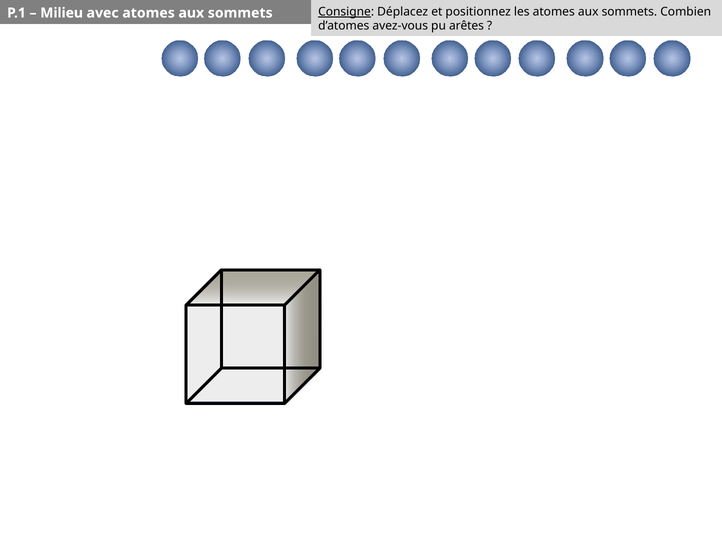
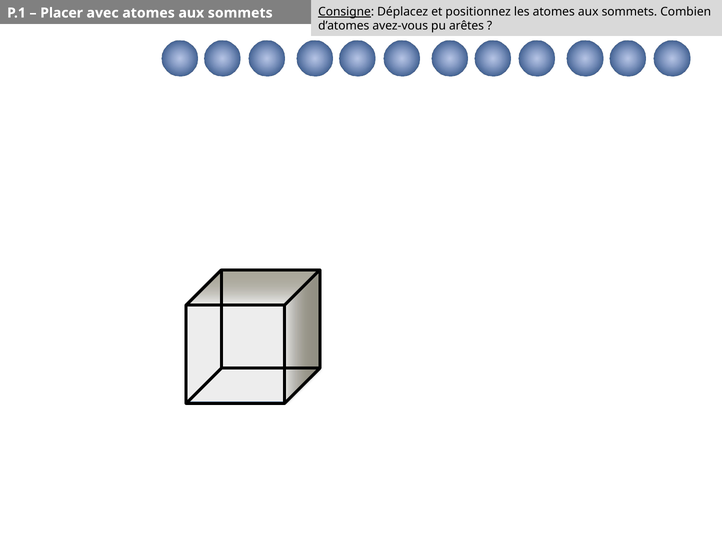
Milieu: Milieu -> Placer
